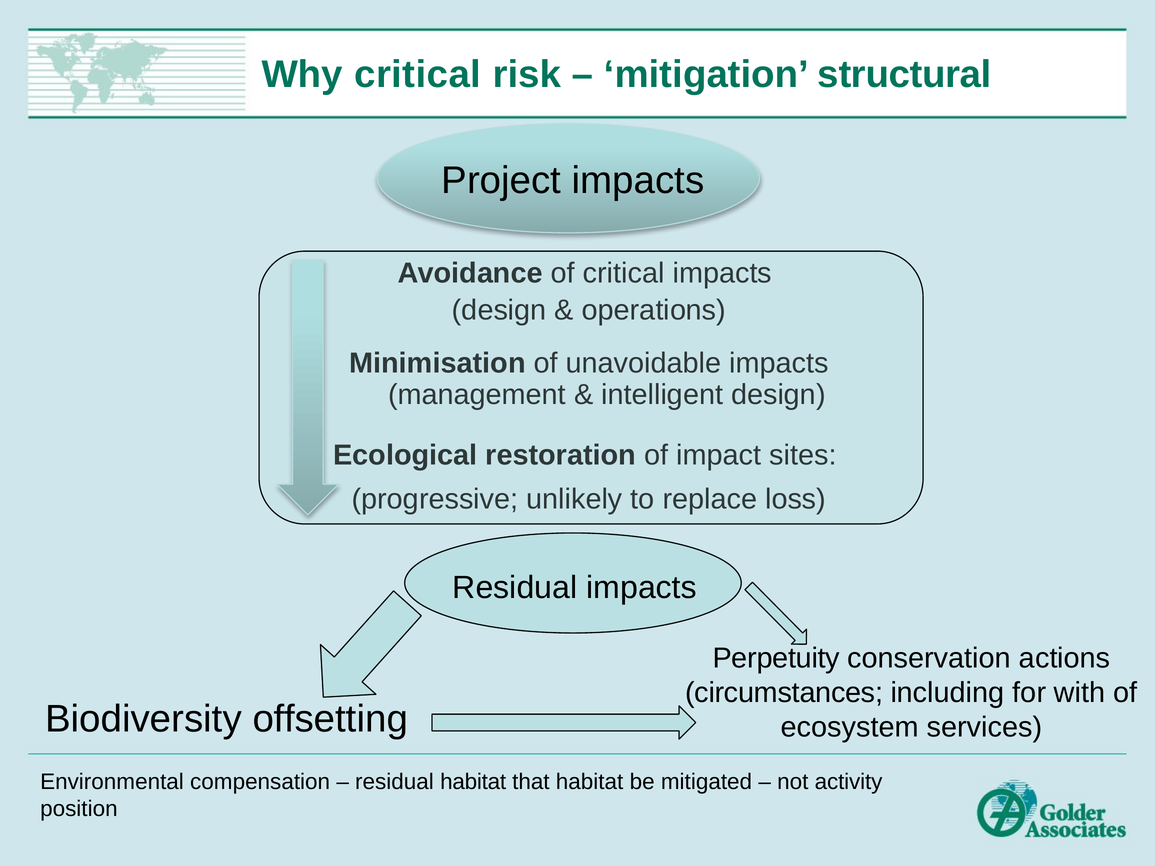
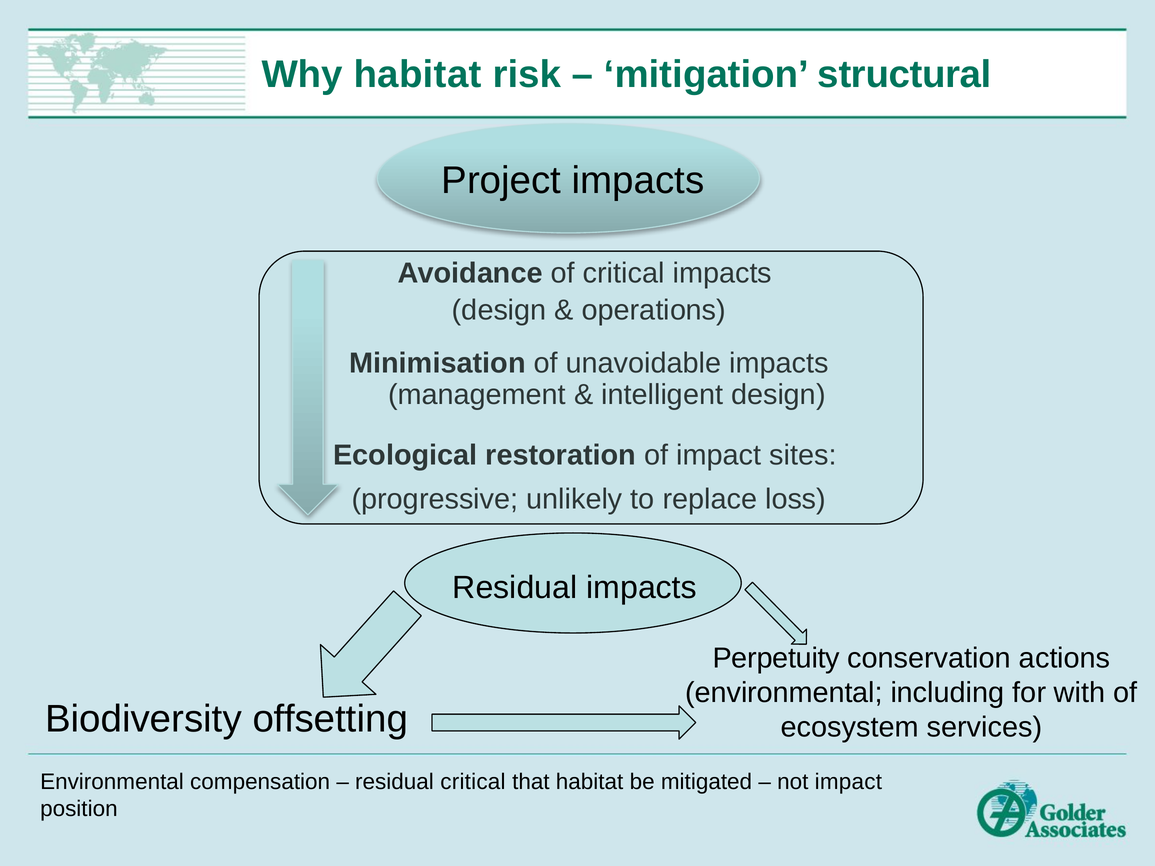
Why critical: critical -> habitat
circumstances at (784, 693): circumstances -> environmental
residual habitat: habitat -> critical
not activity: activity -> impact
